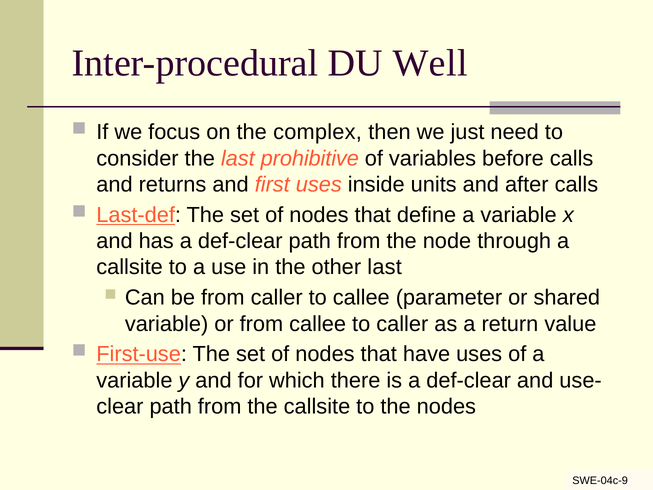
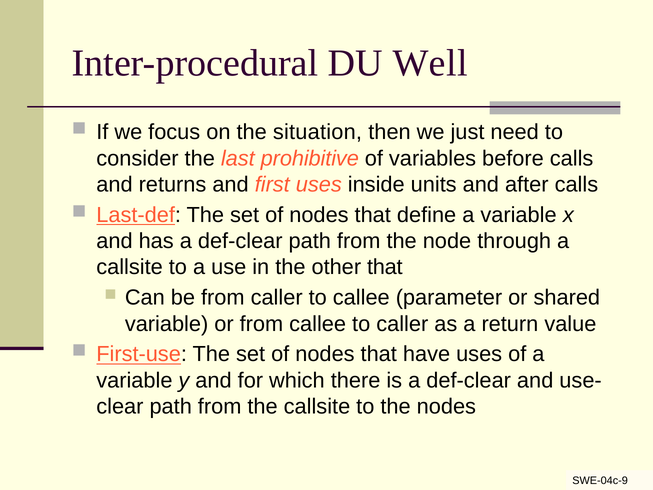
complex: complex -> situation
other last: last -> that
